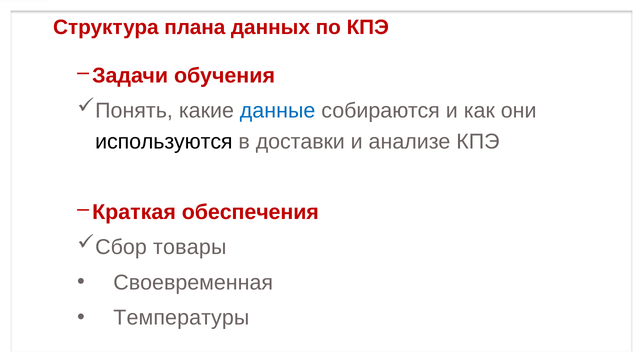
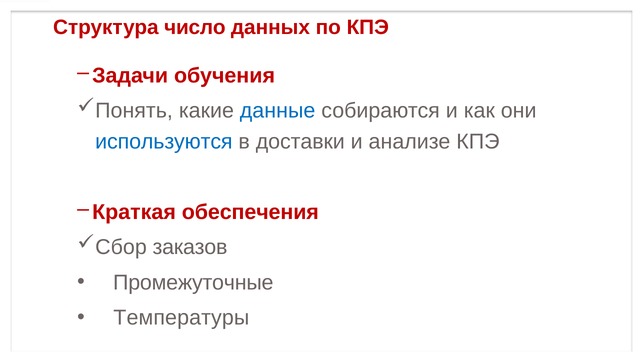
плана: плана -> число
используются colour: black -> blue
товары: товары -> заказов
Своевременная: Своевременная -> Промежуточные
